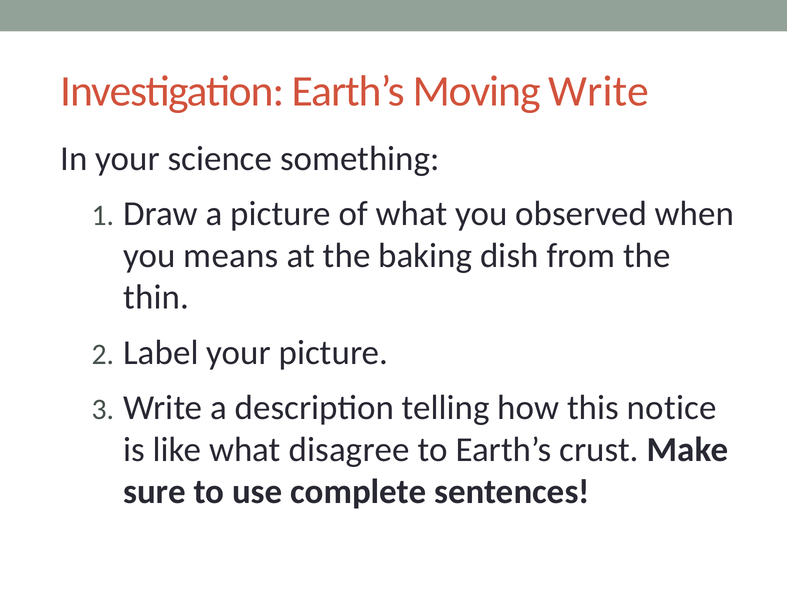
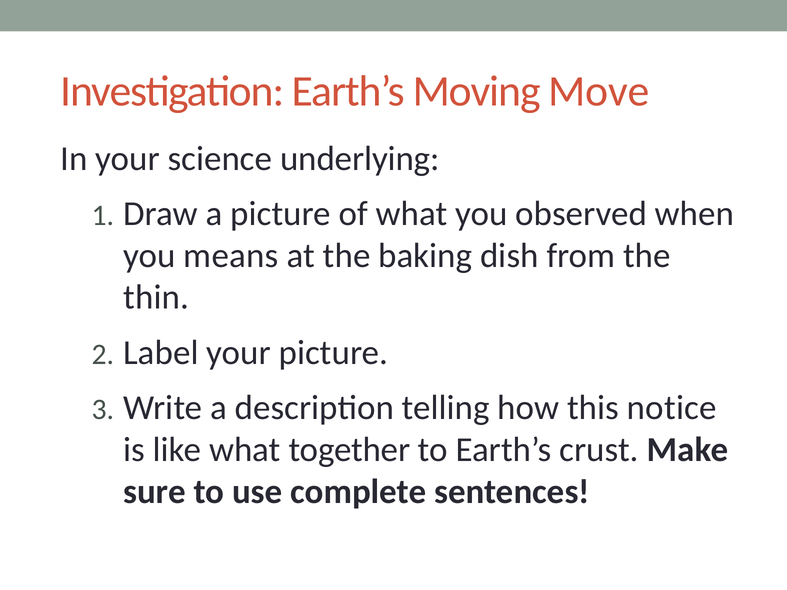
Moving Write: Write -> Move
something: something -> underlying
disagree: disagree -> together
